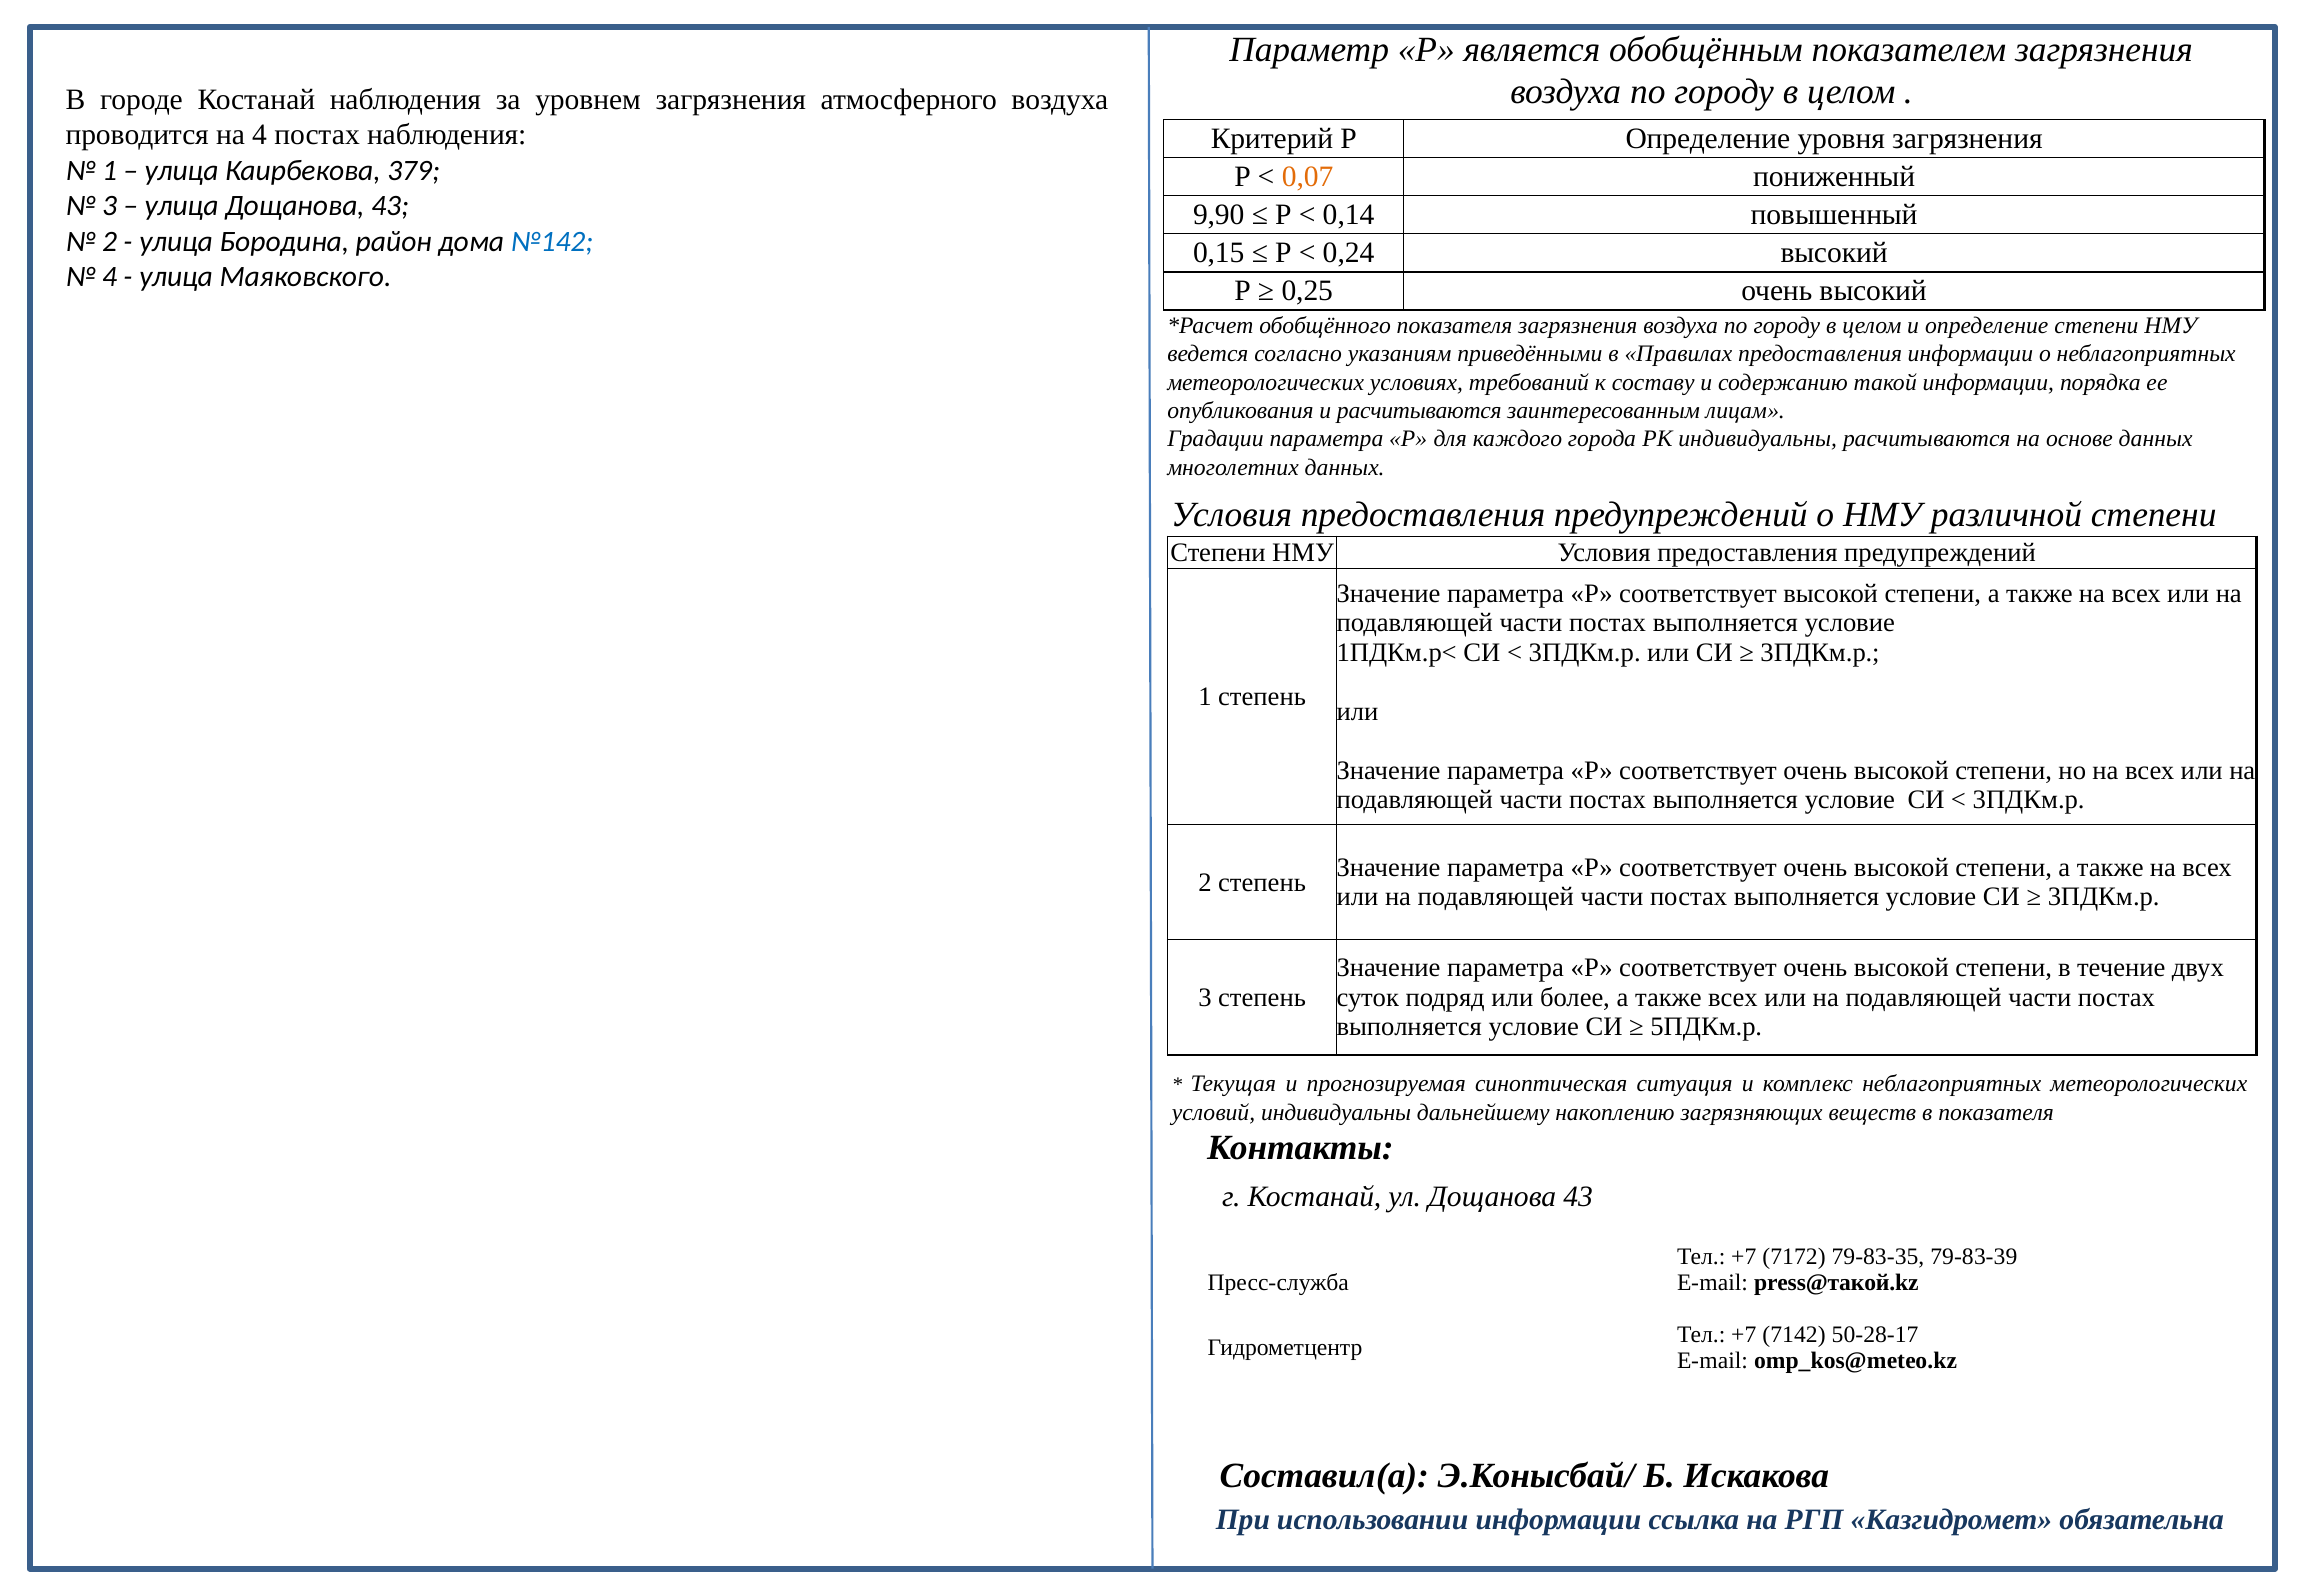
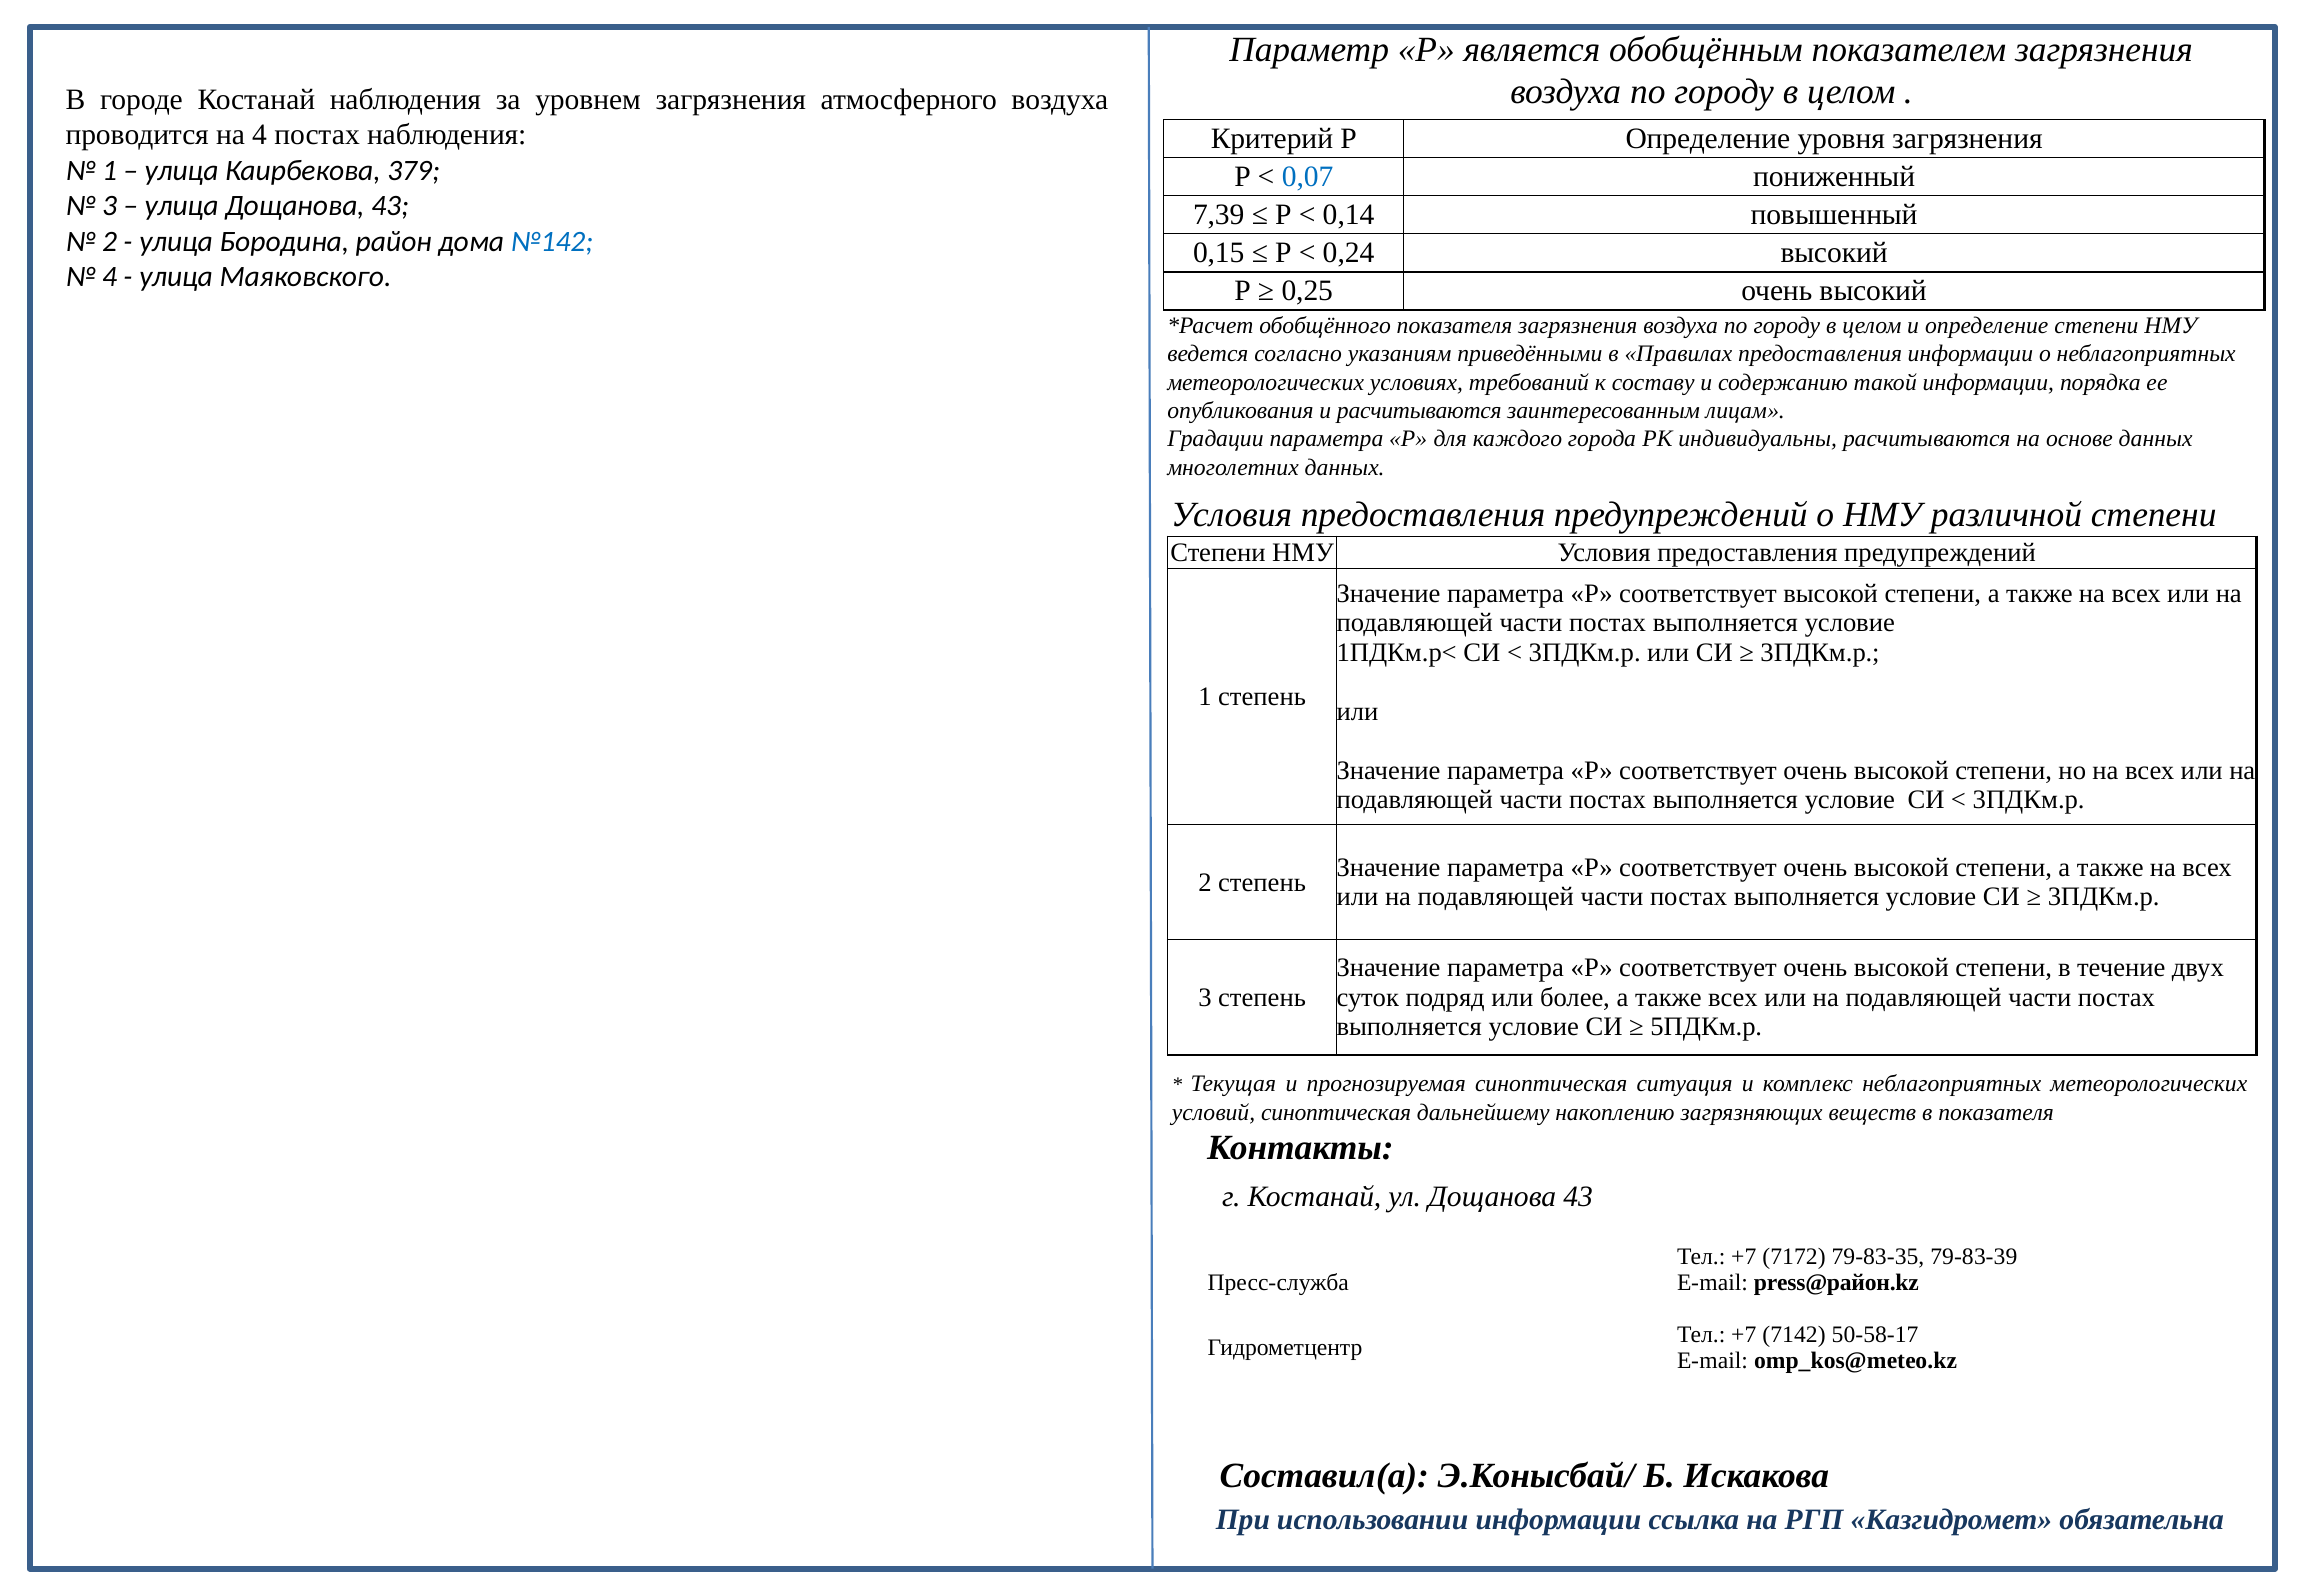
0,07 colour: orange -> blue
9,90: 9,90 -> 7,39
условий индивидуальны: индивидуальны -> синоптическая
press@такой.kz: press@такой.kz -> press@район.kz
50-28-17: 50-28-17 -> 50-58-17
